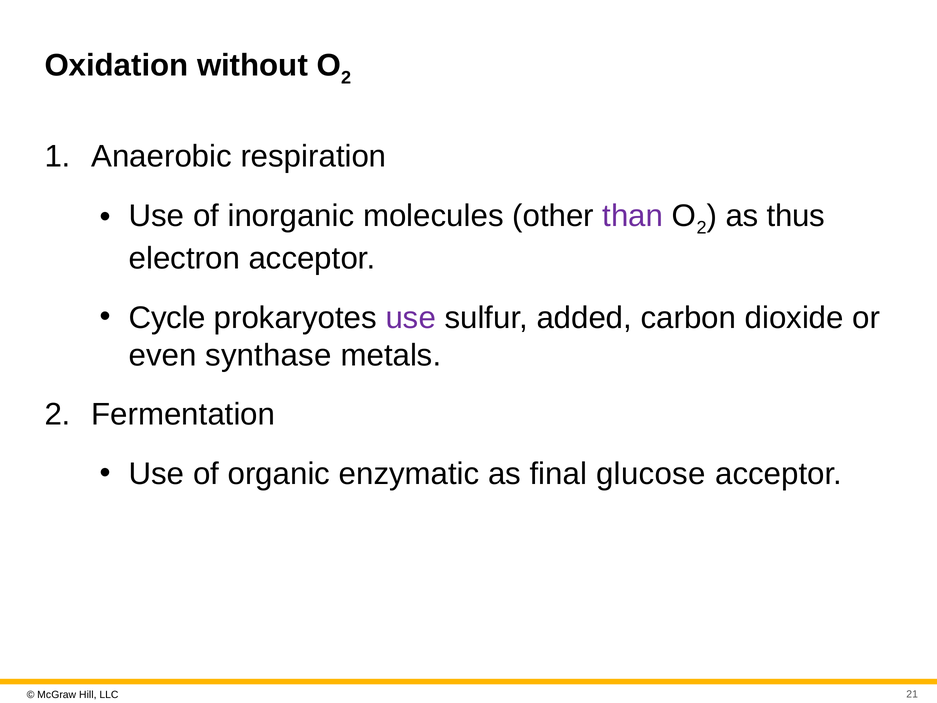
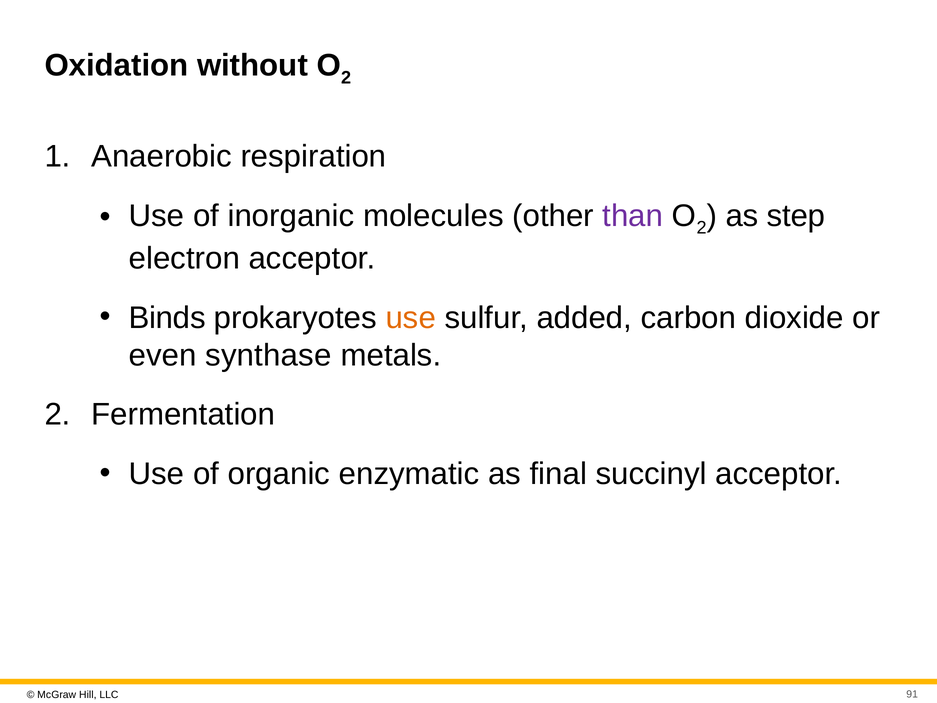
thus: thus -> step
Cycle: Cycle -> Binds
use at (411, 318) colour: purple -> orange
glucose: glucose -> succinyl
21: 21 -> 91
